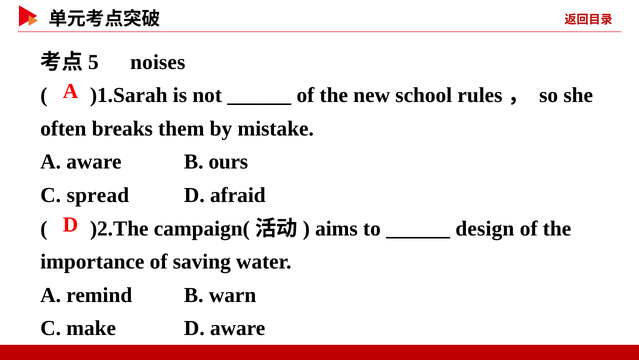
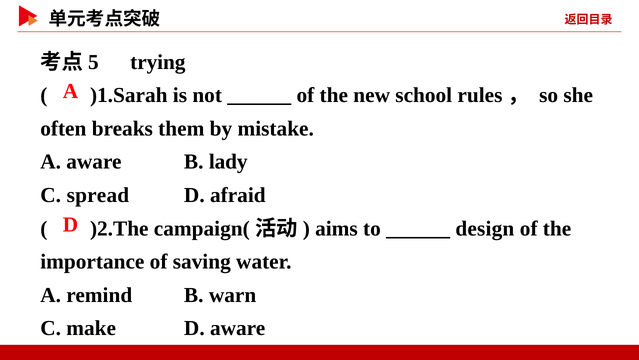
noises: noises -> trying
ours: ours -> lady
